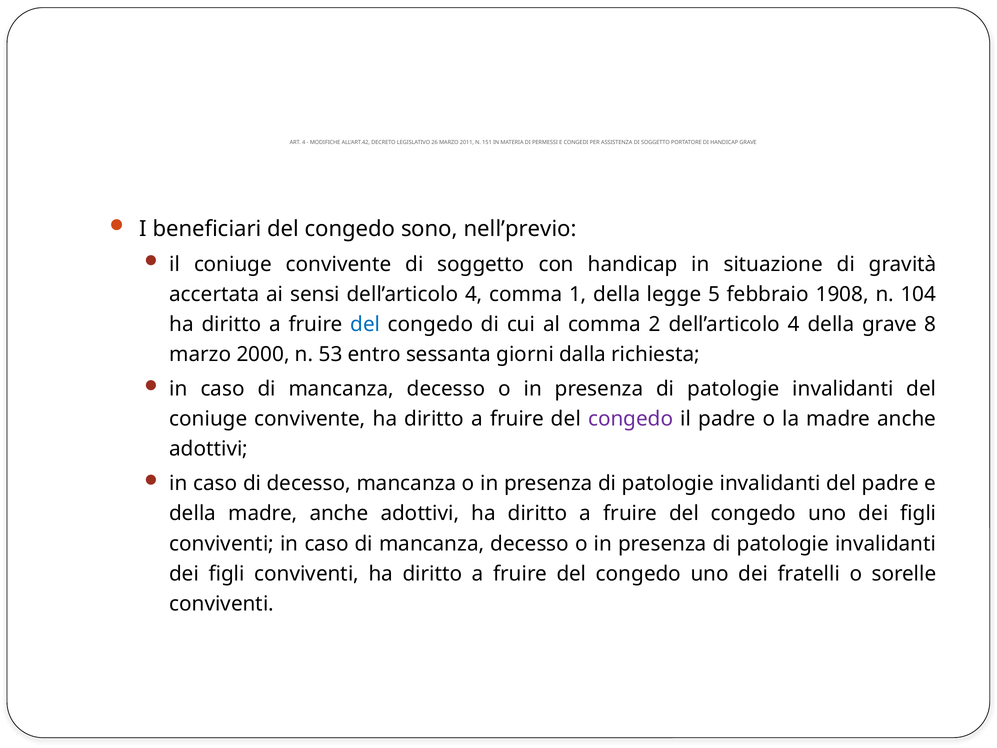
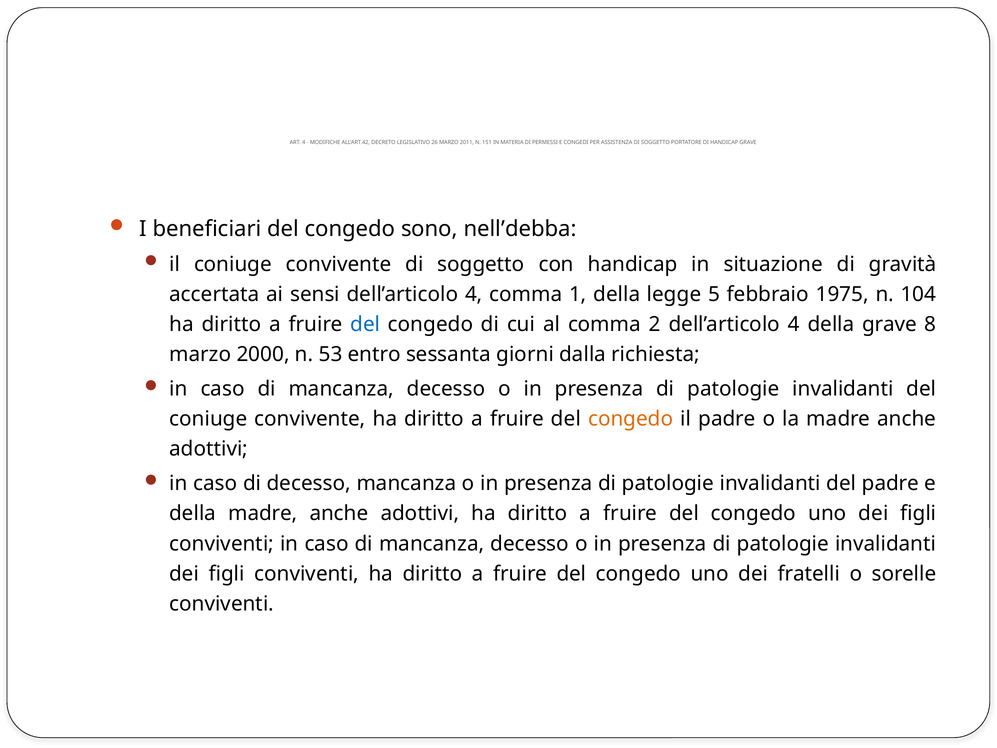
nell’previo: nell’previo -> nell’debba
1908: 1908 -> 1975
congedo at (631, 419) colour: purple -> orange
